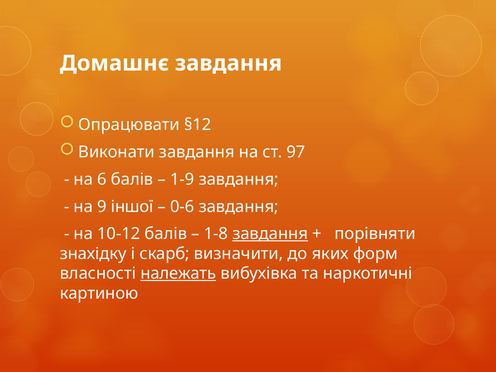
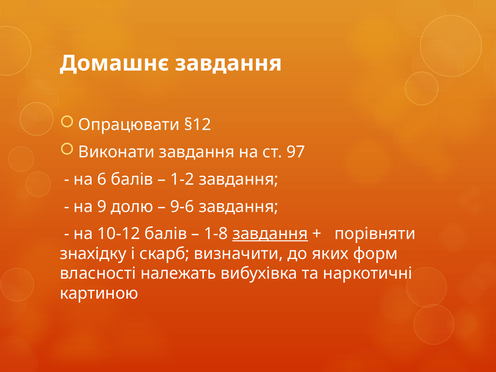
1-9: 1-9 -> 1-2
іншої: іншої -> долю
0-6: 0-6 -> 9-6
належать underline: present -> none
